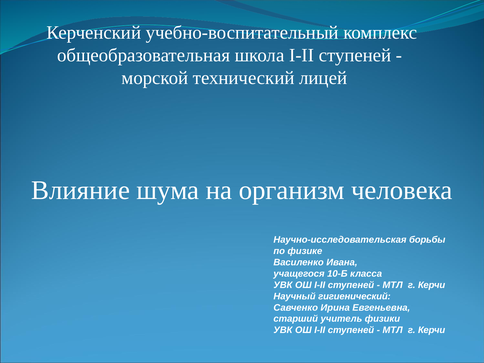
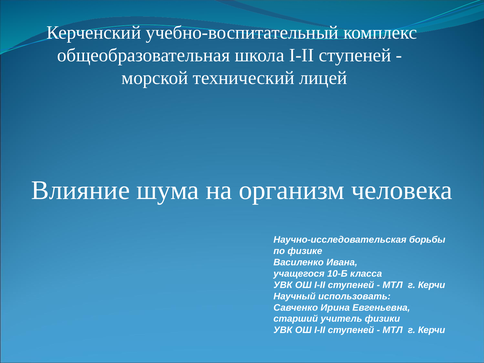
гигиенический: гигиенический -> использовать
